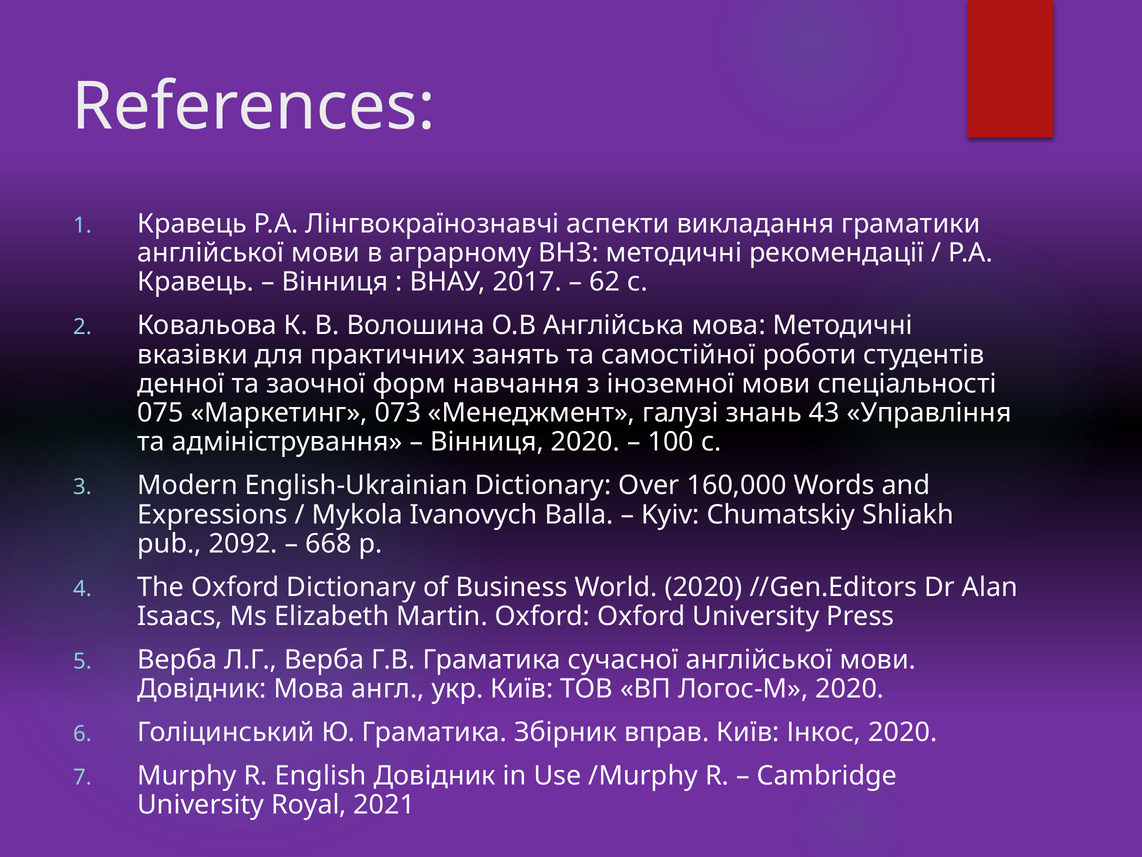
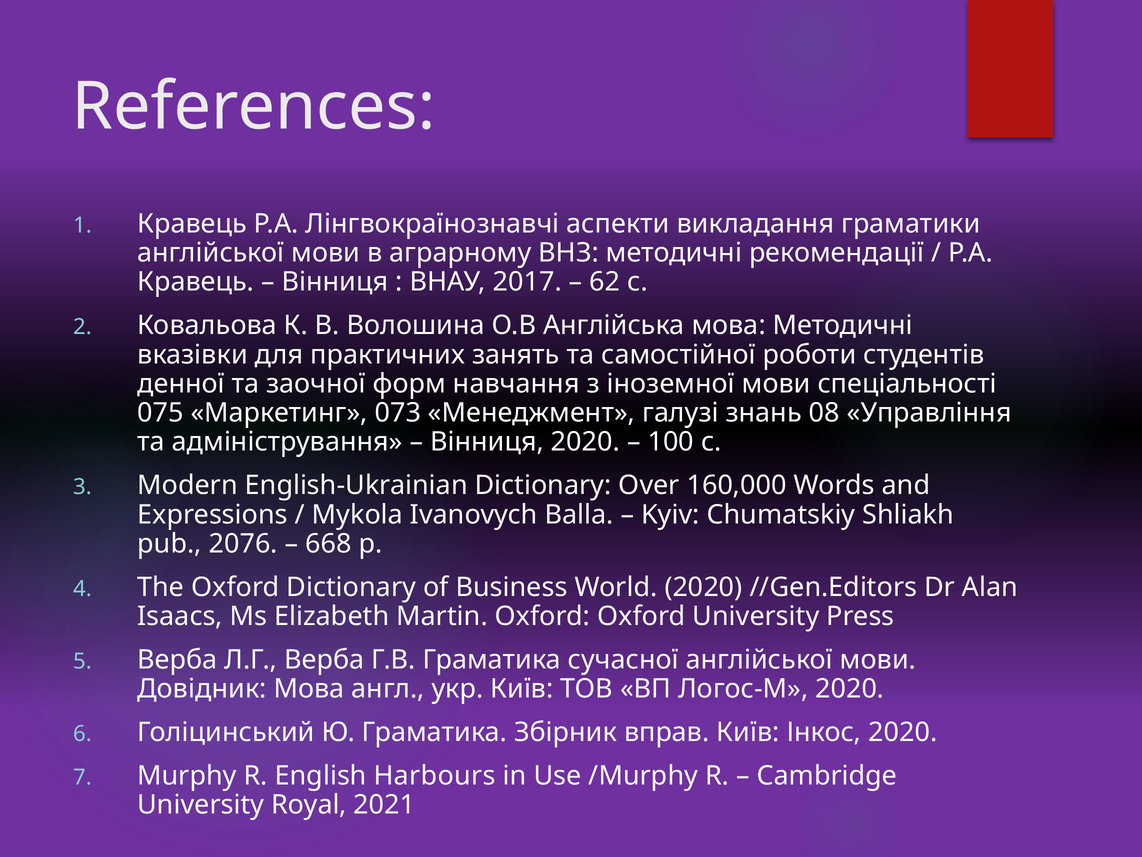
43: 43 -> 08
2092: 2092 -> 2076
English Довідник: Довідник -> Harbours
